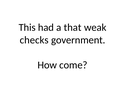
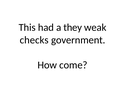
that: that -> they
